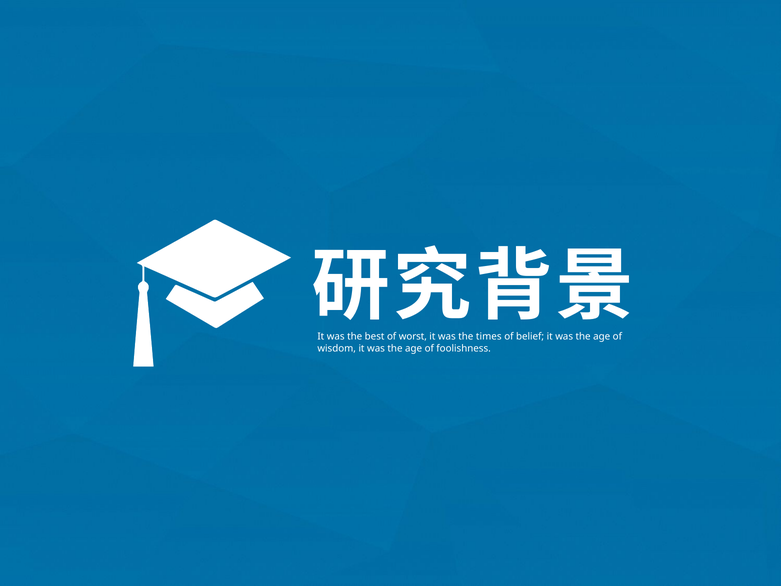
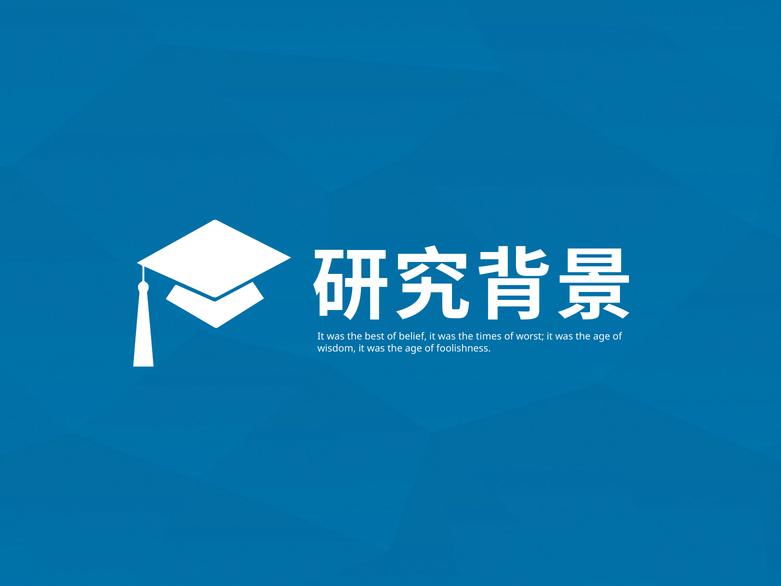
worst: worst -> belief
belief: belief -> worst
